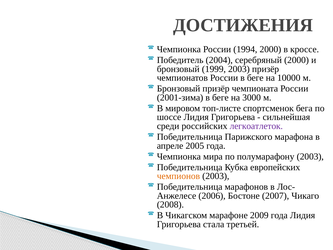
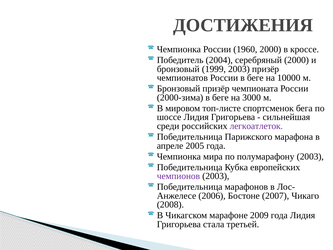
1994: 1994 -> 1960
2001-зима: 2001-зима -> 2000-зима
чемпионов colour: orange -> purple
